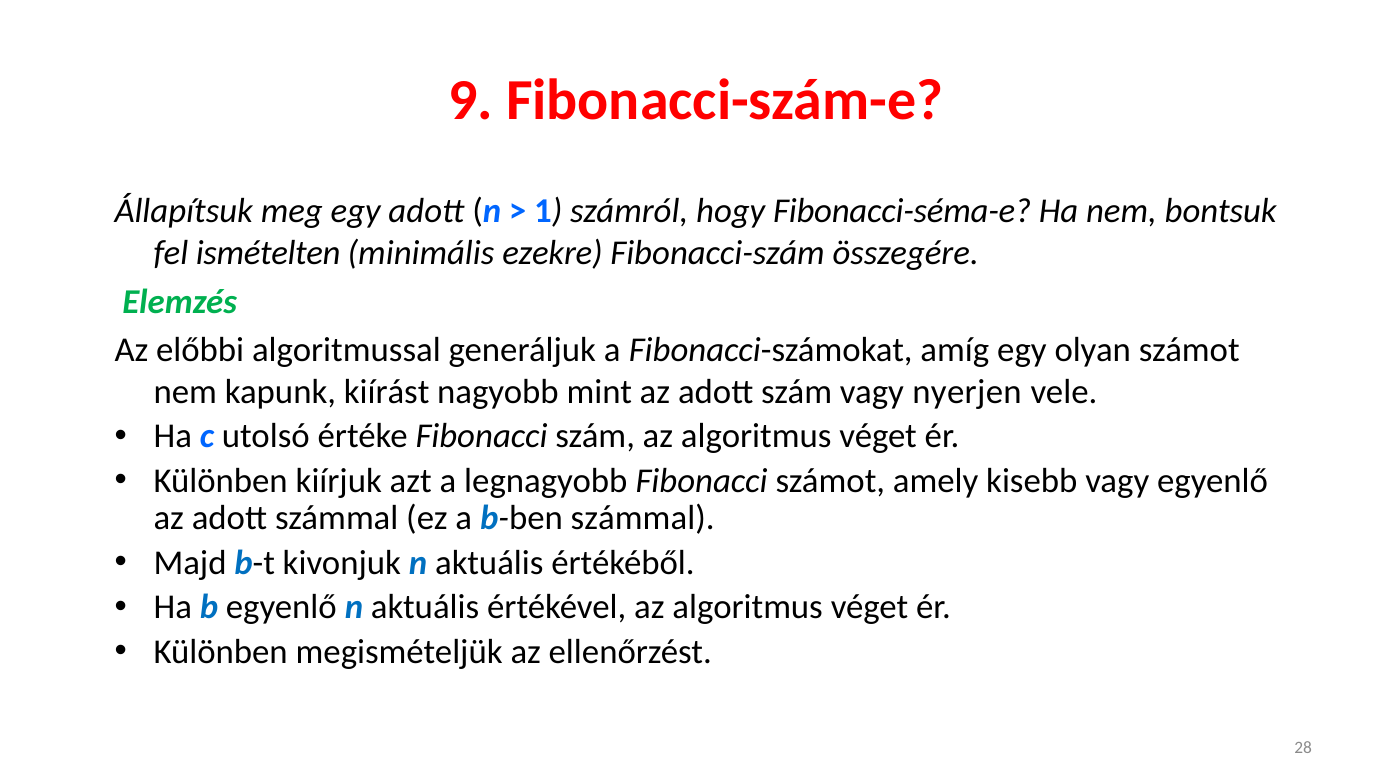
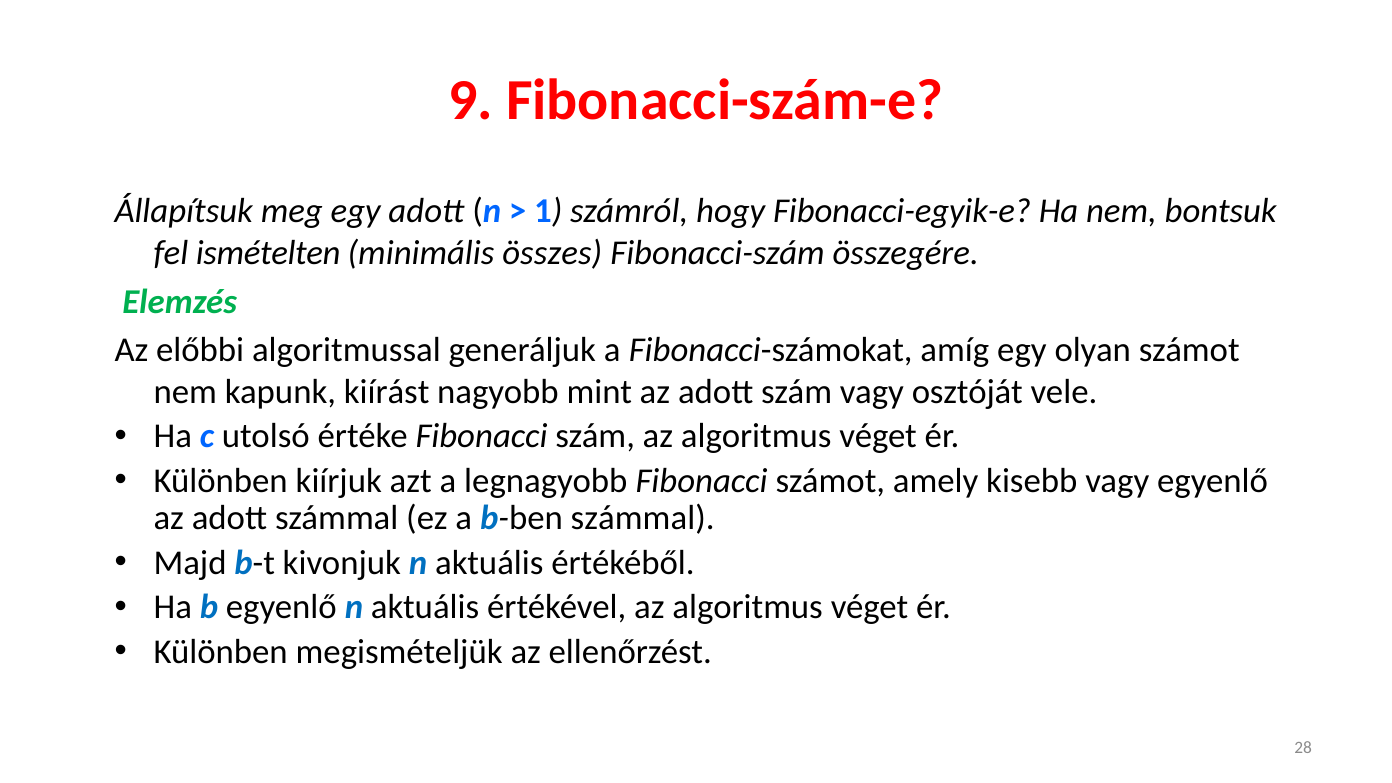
Fibonacci-séma-e: Fibonacci-séma-e -> Fibonacci-egyik-e
ezekre: ezekre -> összes
nyerjen: nyerjen -> osztóját
